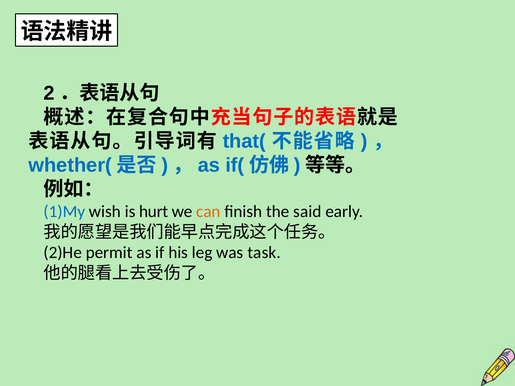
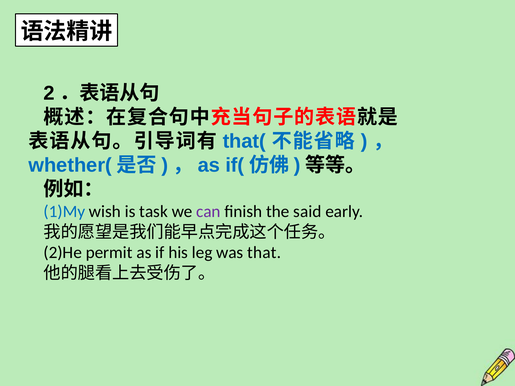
hurt: hurt -> task
can colour: orange -> purple
task: task -> that
